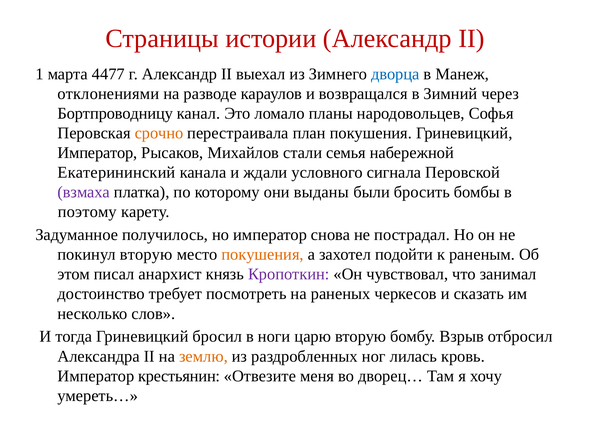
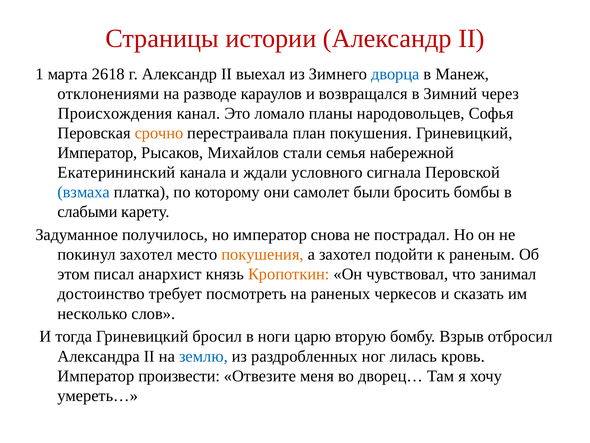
4477: 4477 -> 2618
Бортпроводницу: Бортпроводницу -> Происхождения
взмаха colour: purple -> blue
выданы: выданы -> самолет
поэтому: поэтому -> слабыми
покинул вторую: вторую -> захотел
Кропоткин colour: purple -> orange
землю colour: orange -> blue
крестьянин: крестьянин -> произвести
